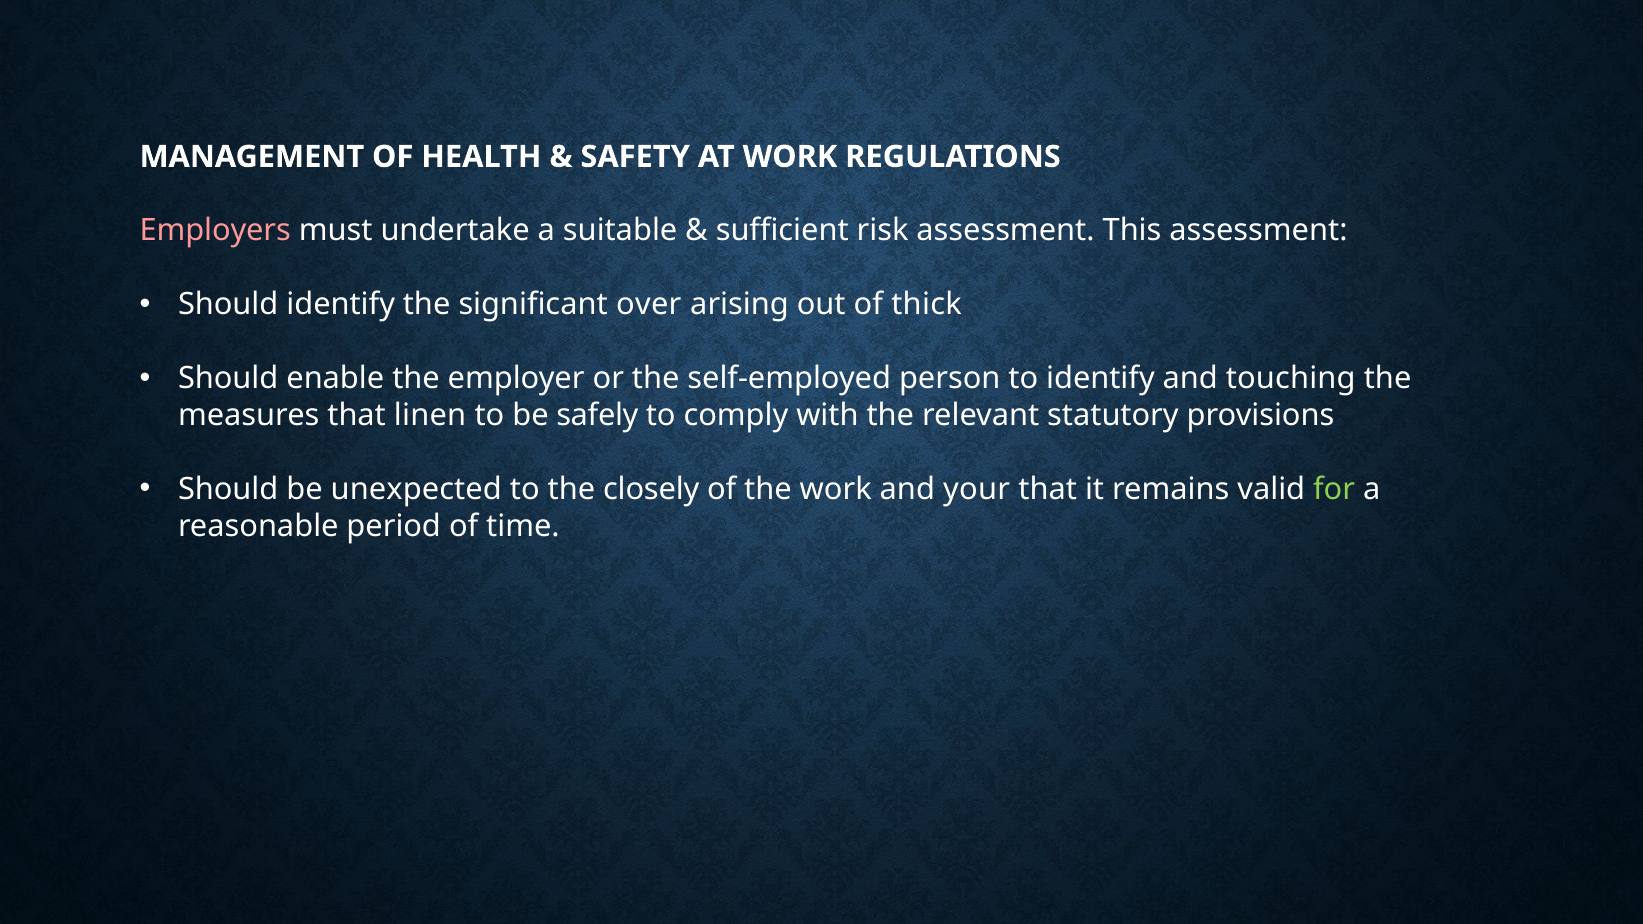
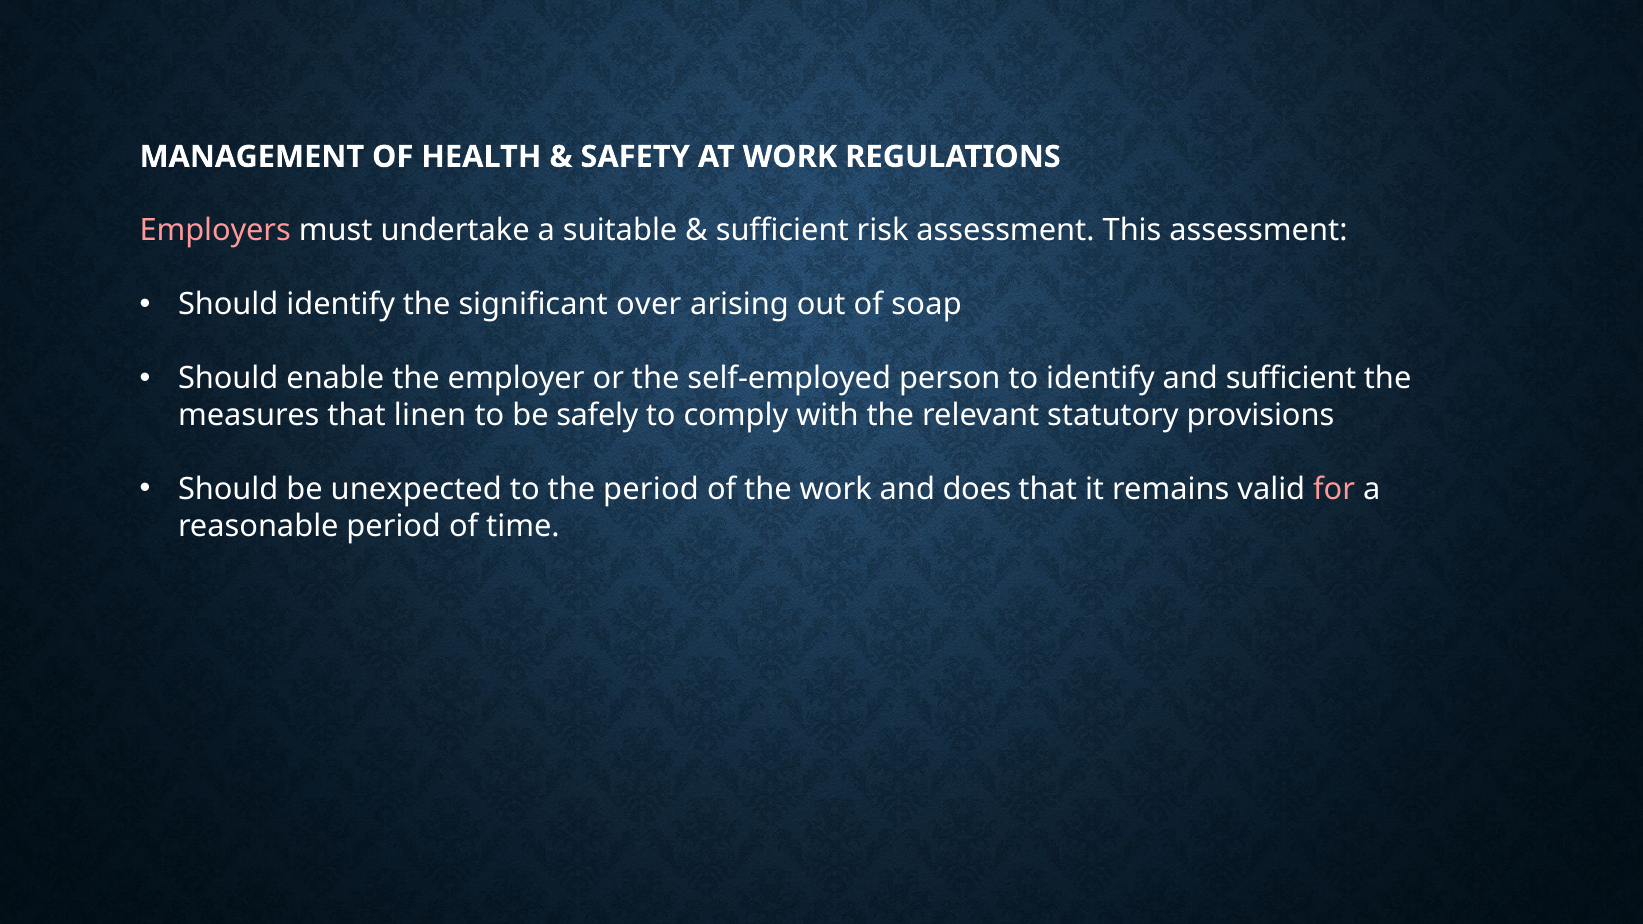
thick: thick -> soap
and touching: touching -> sufficient
the closely: closely -> period
your: your -> does
for colour: light green -> pink
